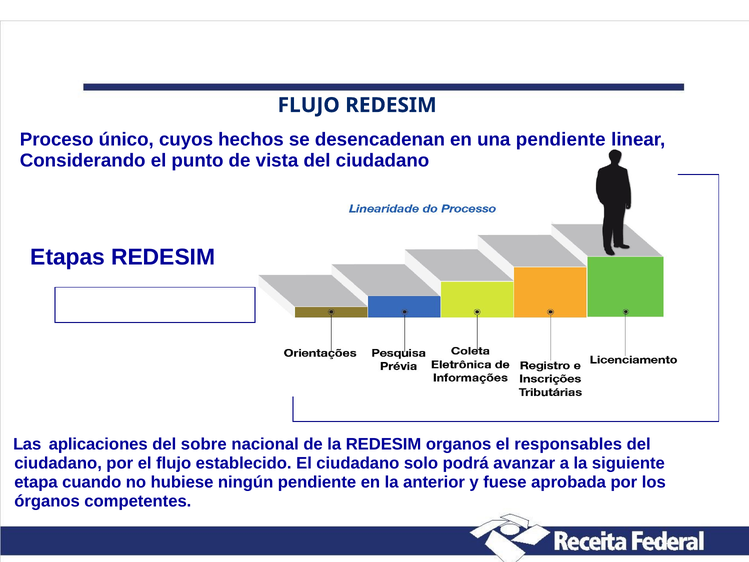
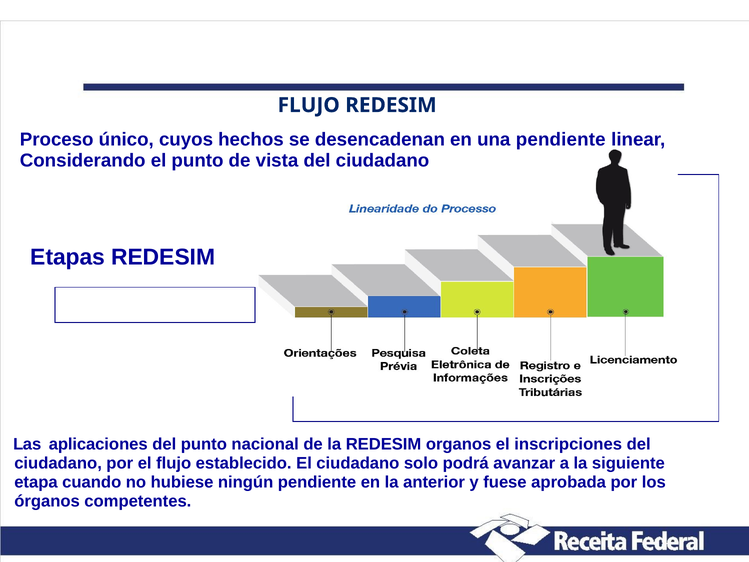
del sobre: sobre -> punto
responsables: responsables -> inscripciones
